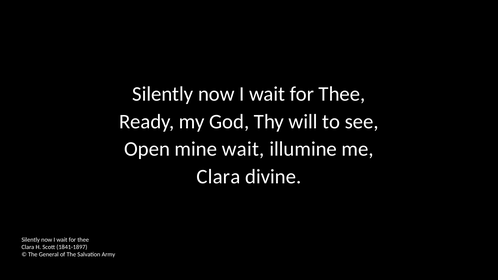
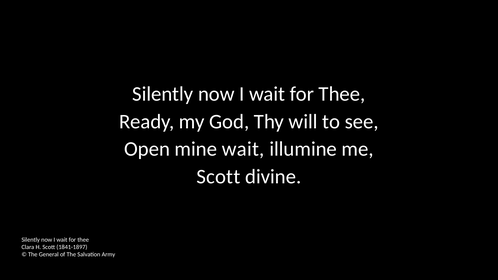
Clara at (218, 177): Clara -> Scott
